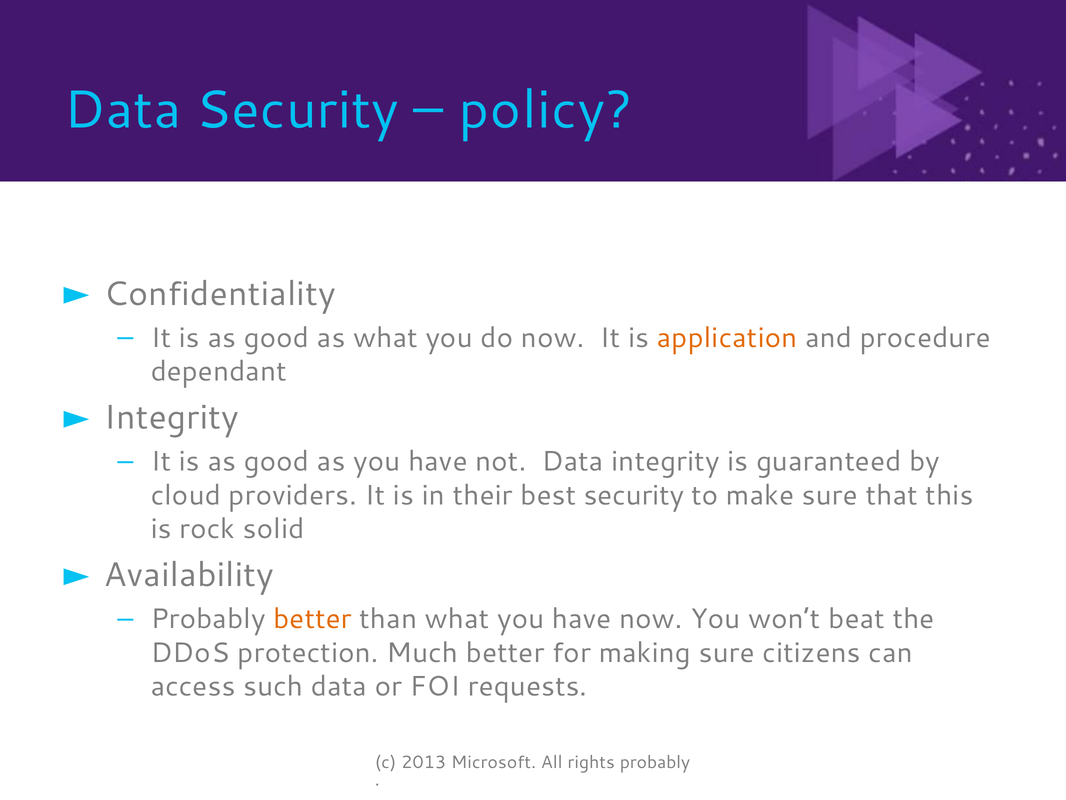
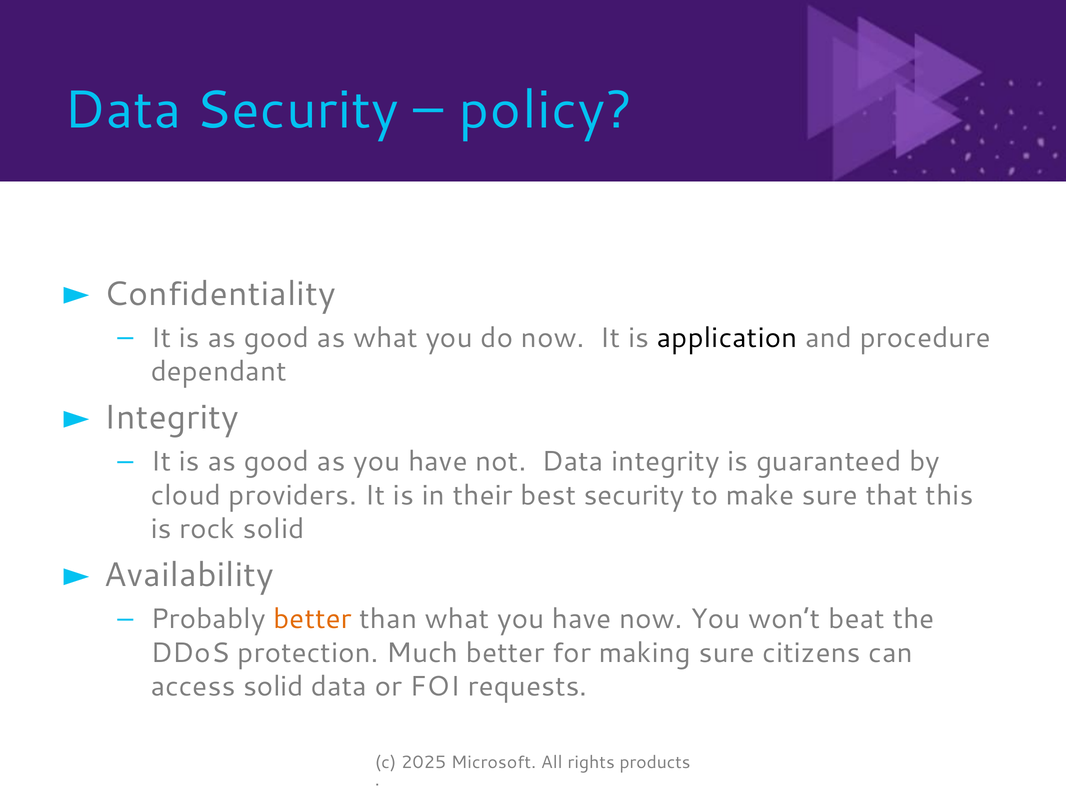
application colour: orange -> black
access such: such -> solid
2013: 2013 -> 2025
rights probably: probably -> products
